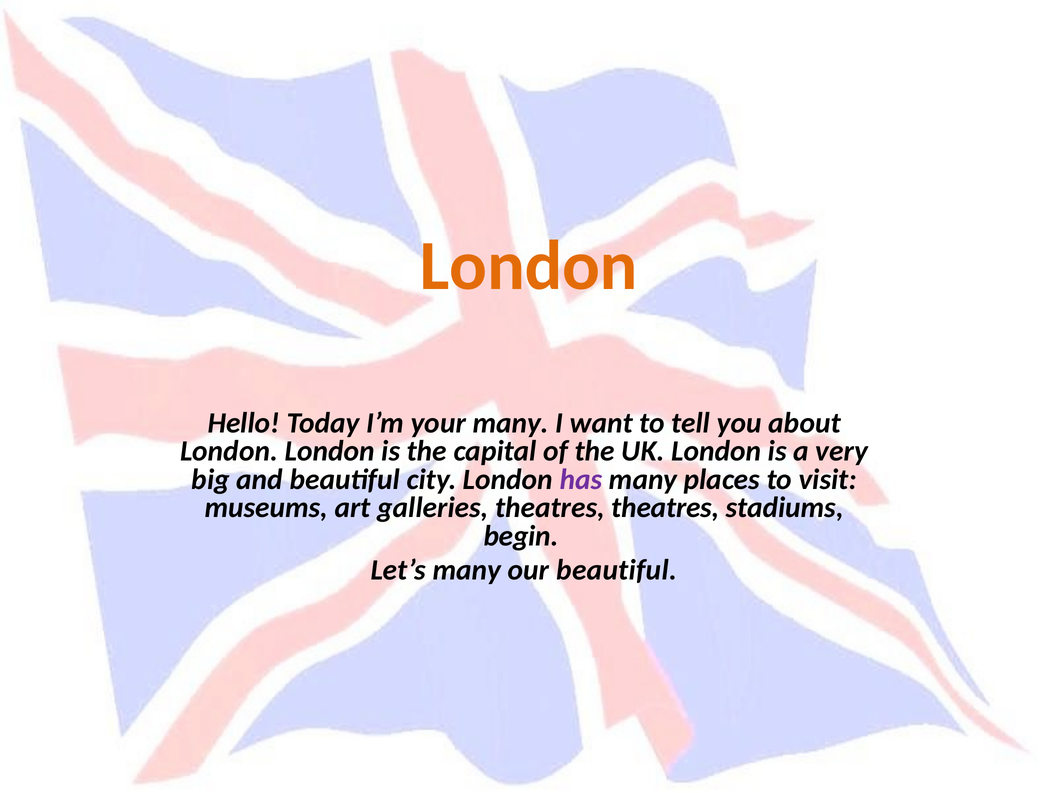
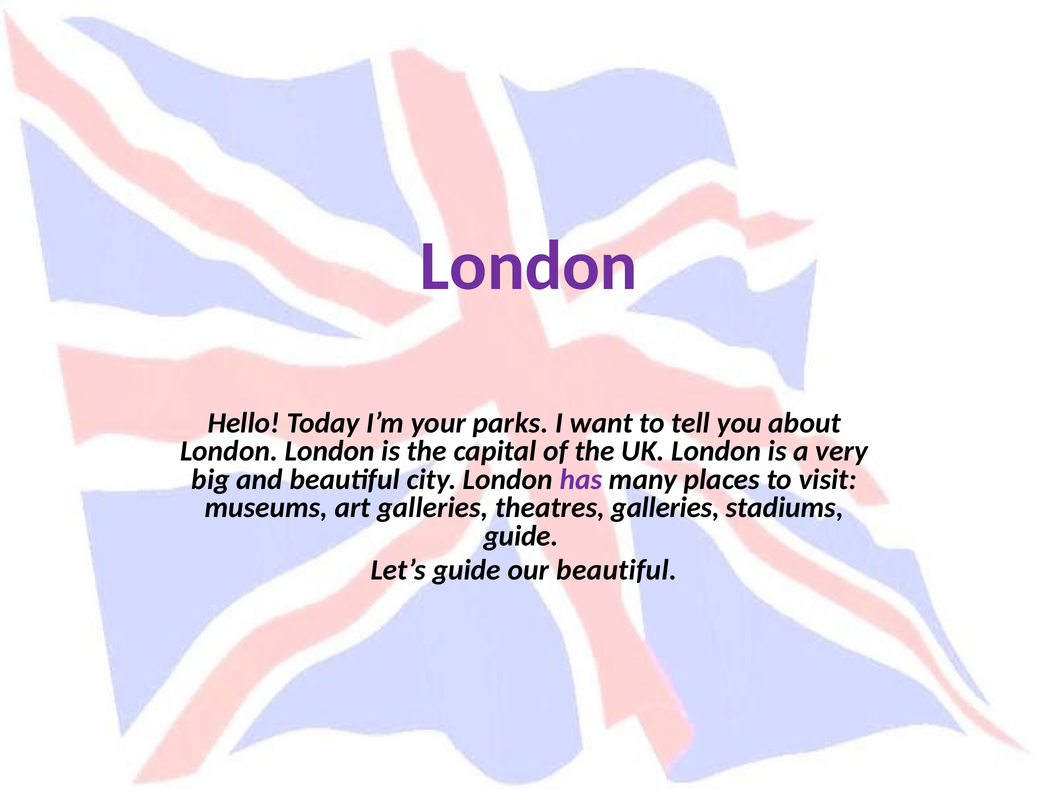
London at (529, 266) colour: orange -> purple
your many: many -> parks
theatres theatres: theatres -> galleries
begin at (521, 536): begin -> guide
Let’s many: many -> guide
